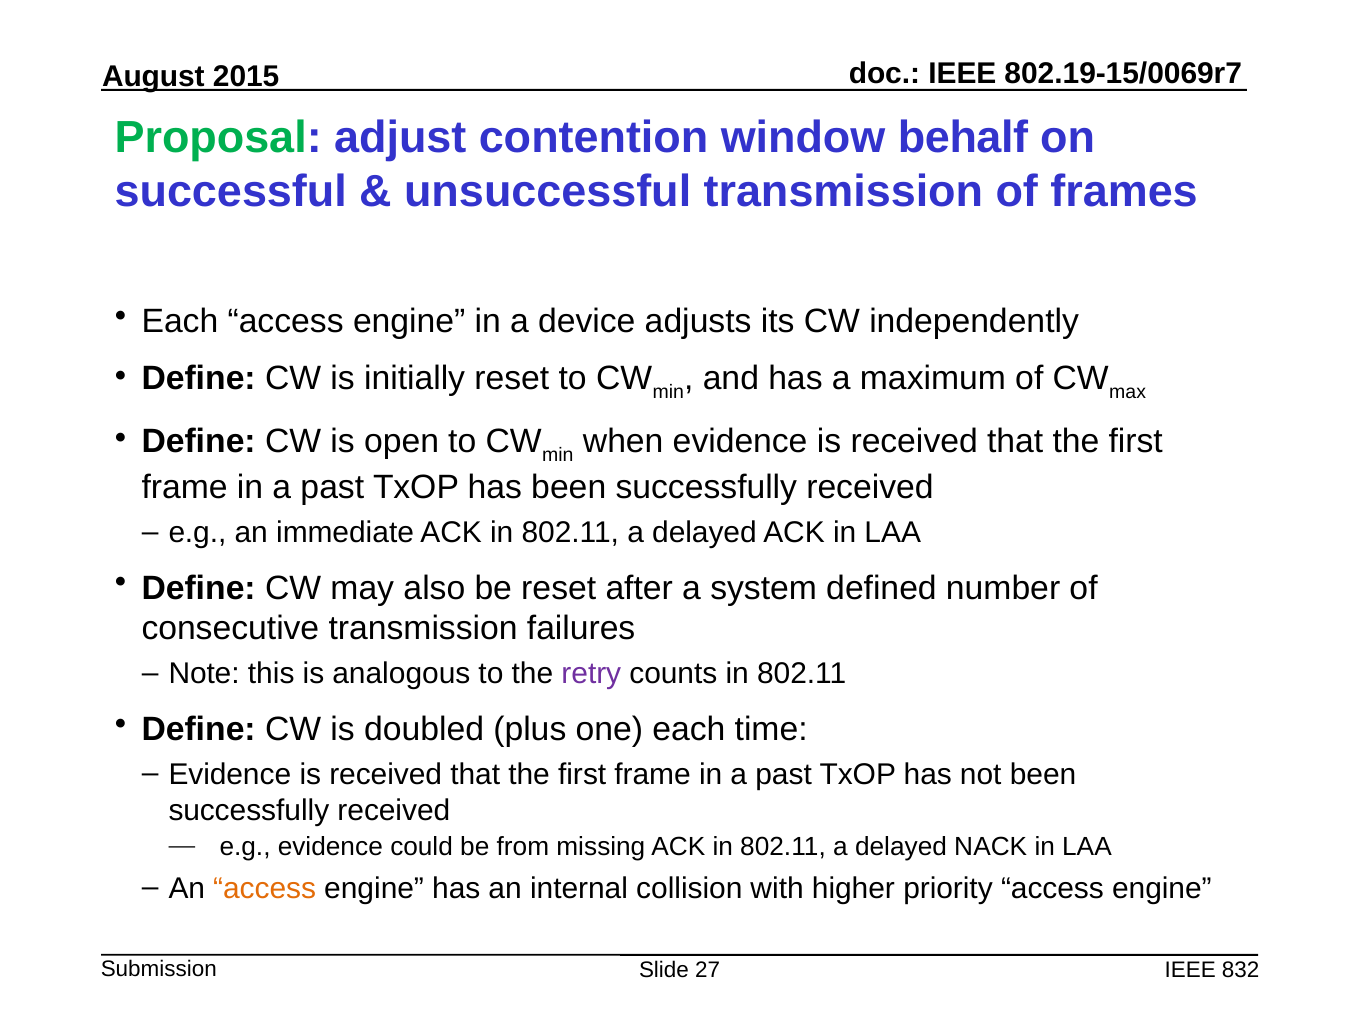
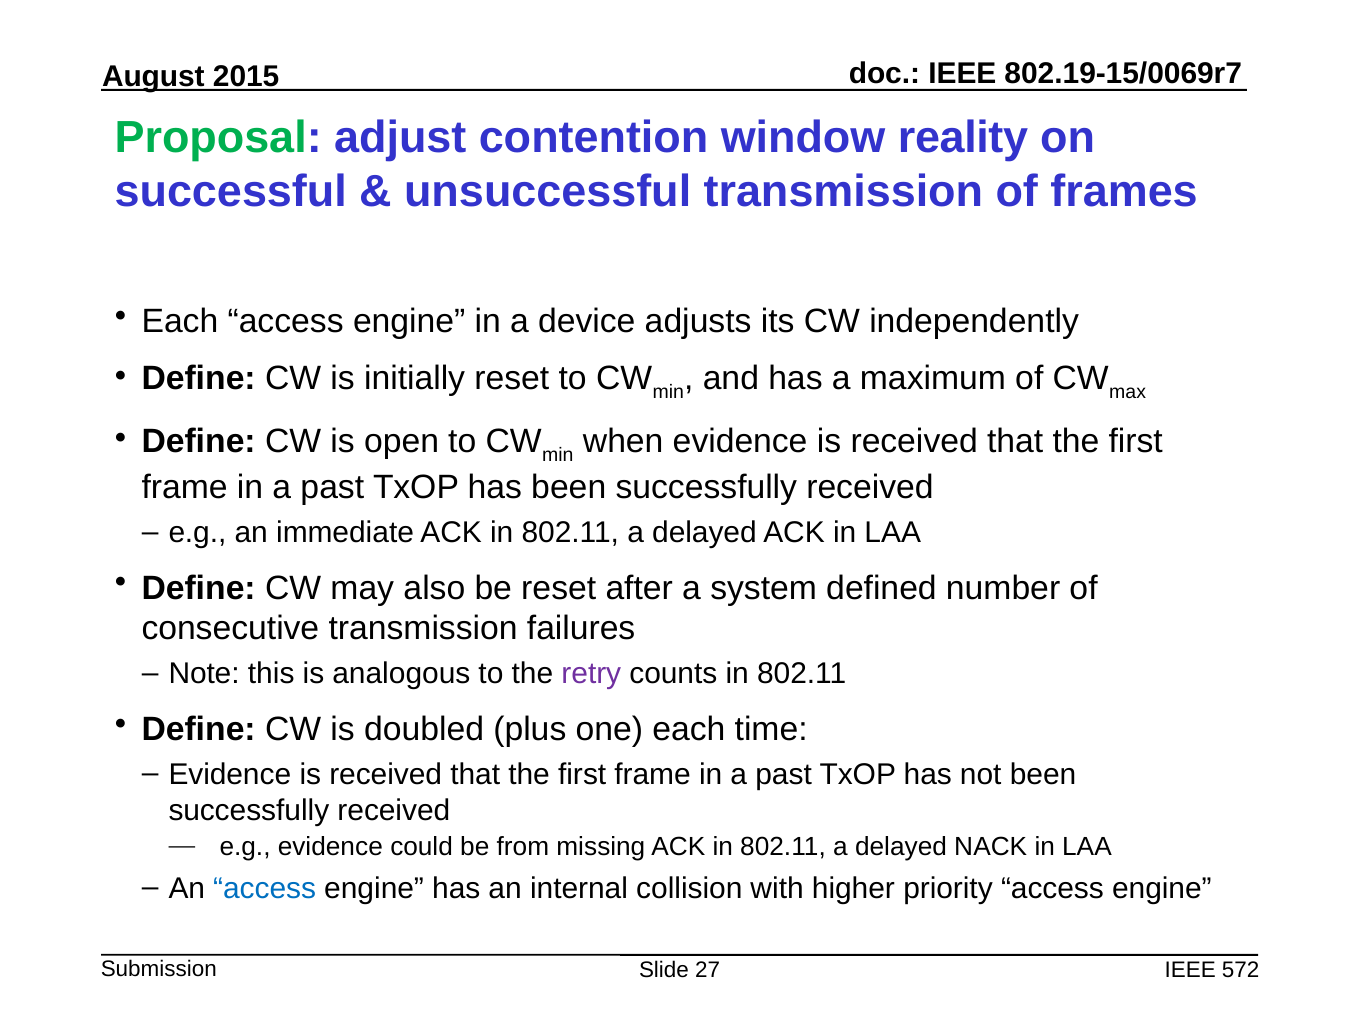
behalf: behalf -> reality
access at (265, 888) colour: orange -> blue
832: 832 -> 572
